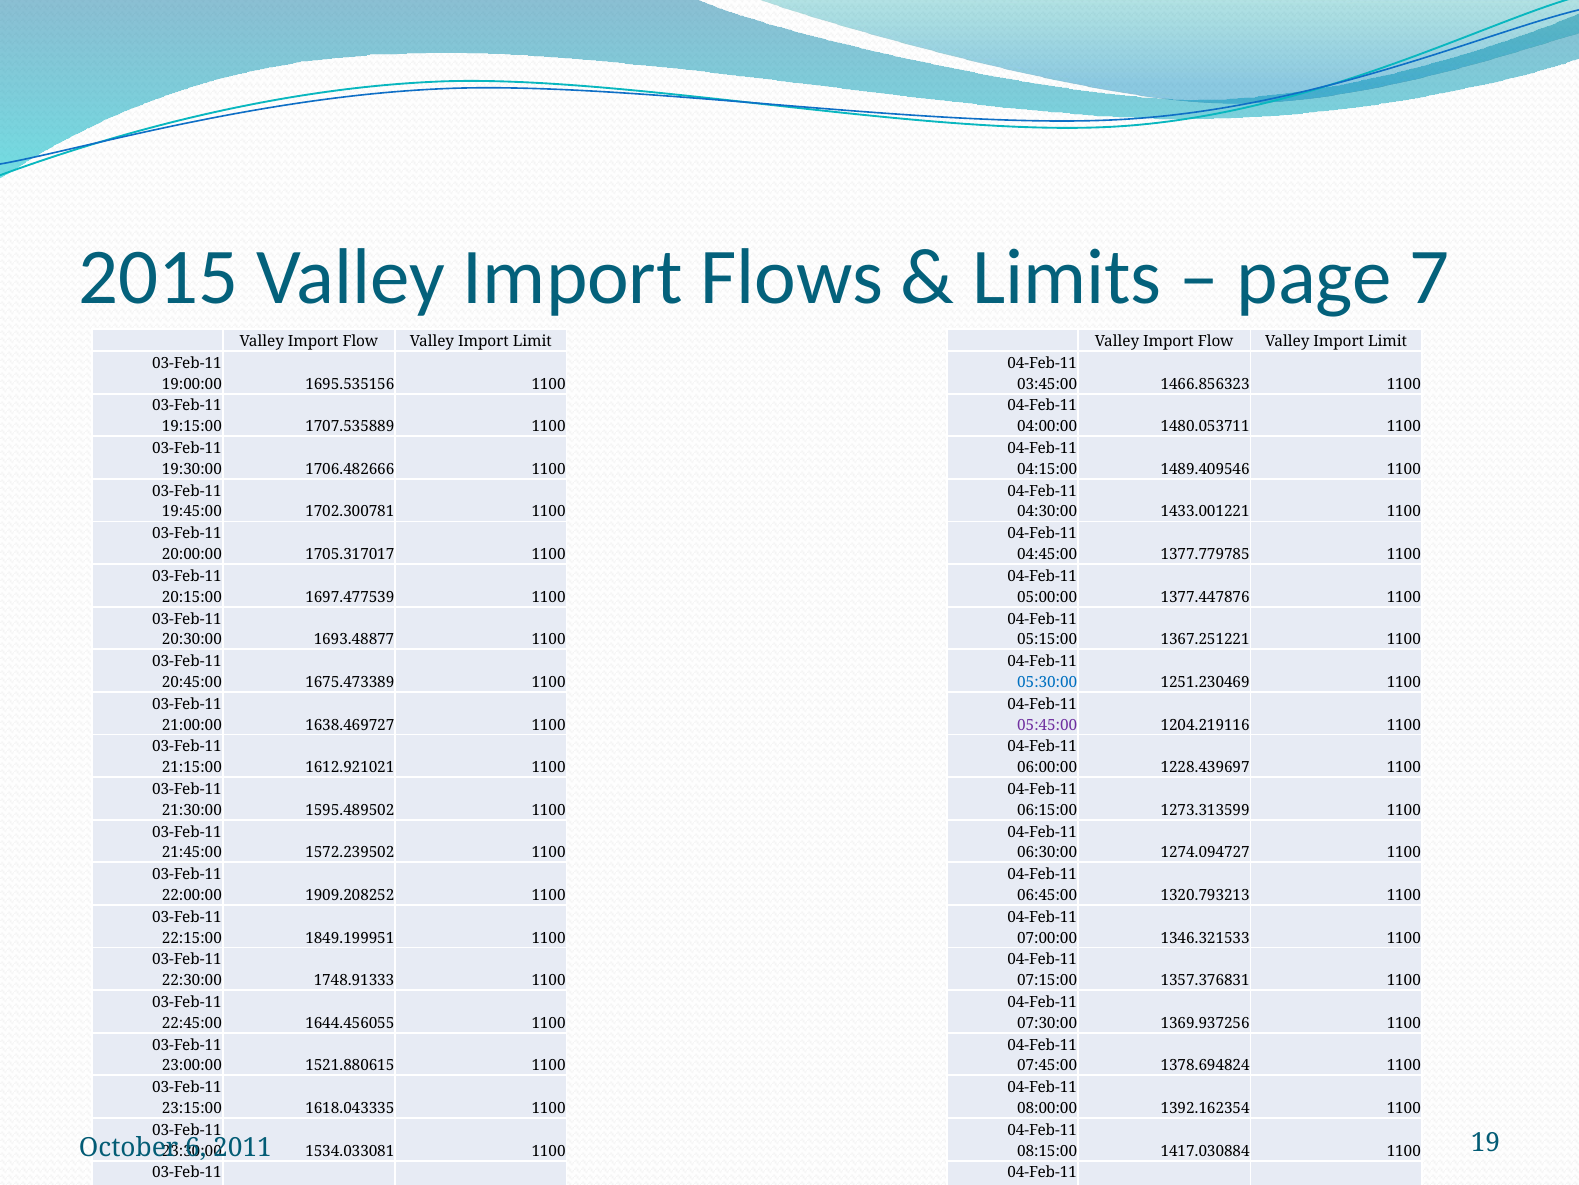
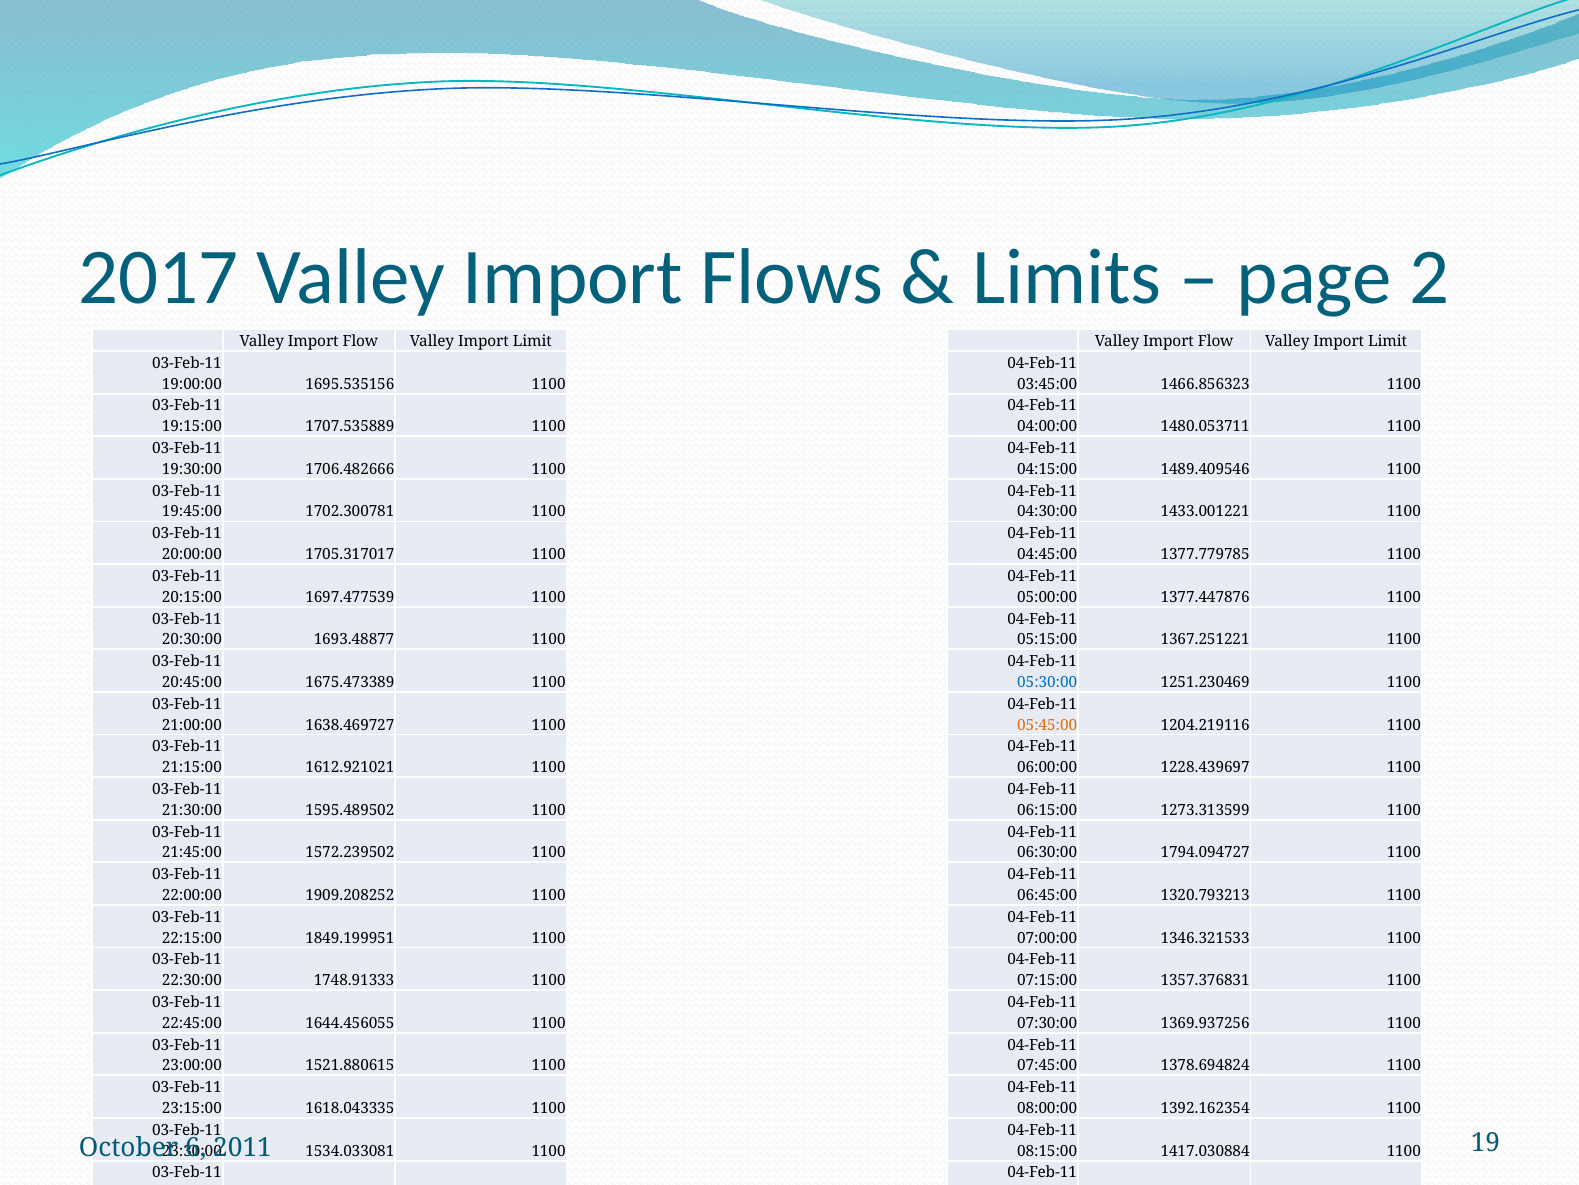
2015: 2015 -> 2017
7: 7 -> 2
05:45:00 colour: purple -> orange
1274.094727: 1274.094727 -> 1794.094727
